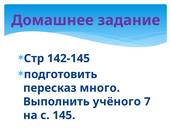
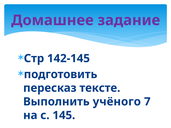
много: много -> тексте
